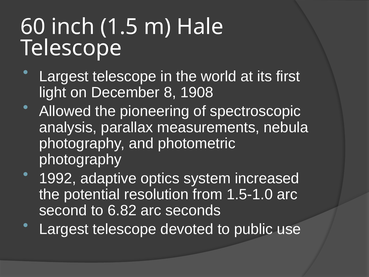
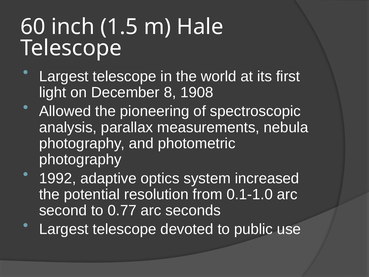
1.5-1.0: 1.5-1.0 -> 0.1-1.0
6.82: 6.82 -> 0.77
